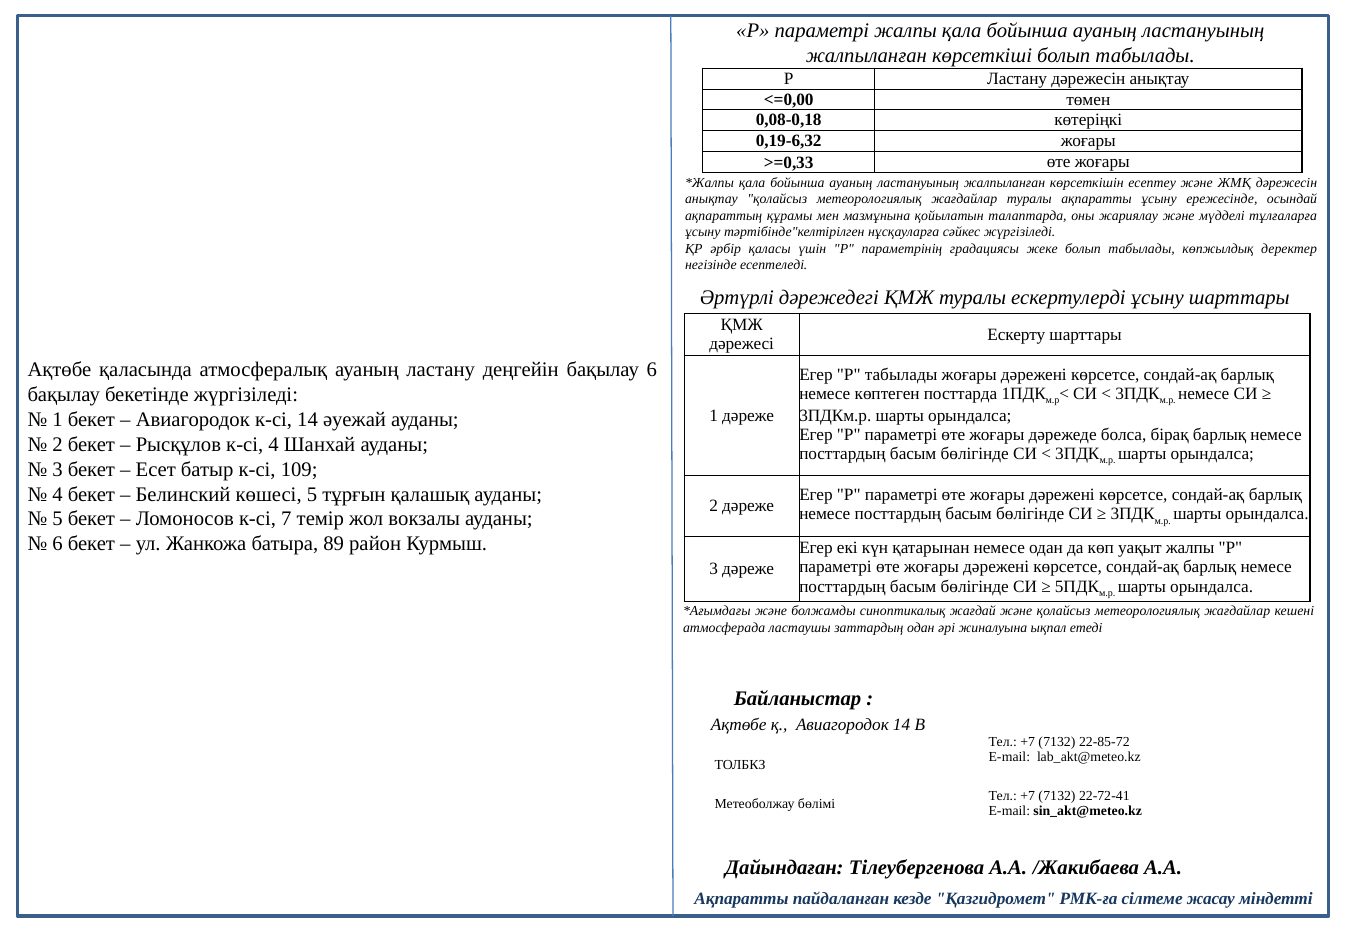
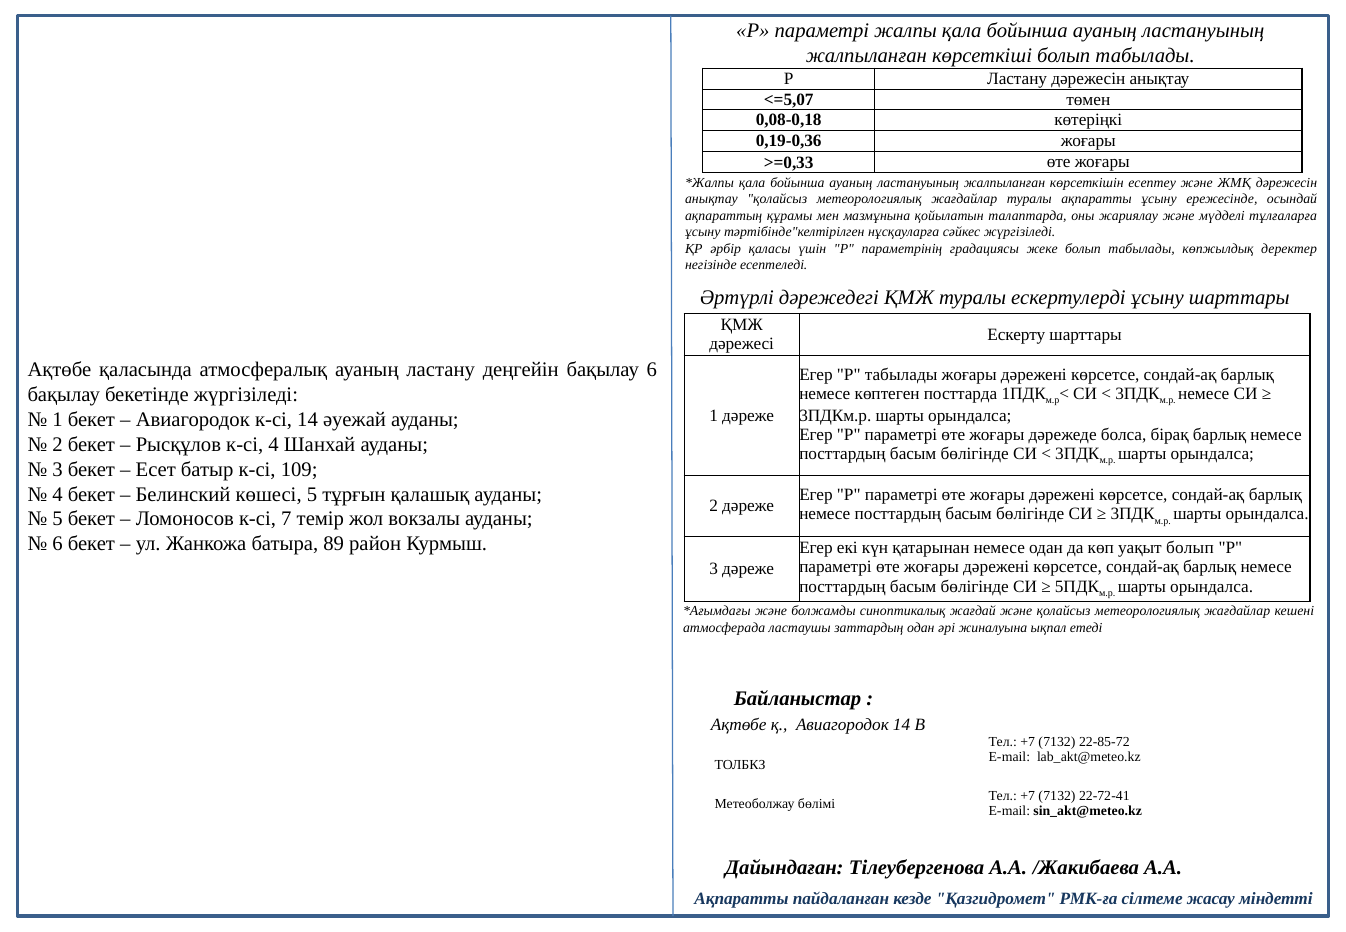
<=0,00: <=0,00 -> <=5,07
0,19-6,32: 0,19-6,32 -> 0,19-0,36
уақыт жалпы: жалпы -> болып
